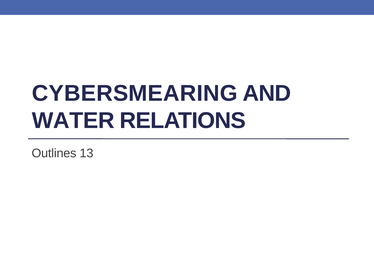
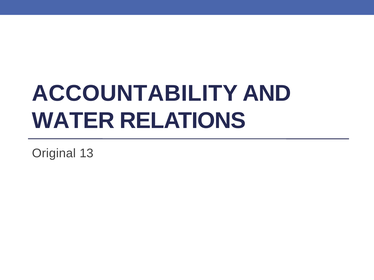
CYBERSMEARING: CYBERSMEARING -> ACCOUNTABILITY
Outlines: Outlines -> Original
